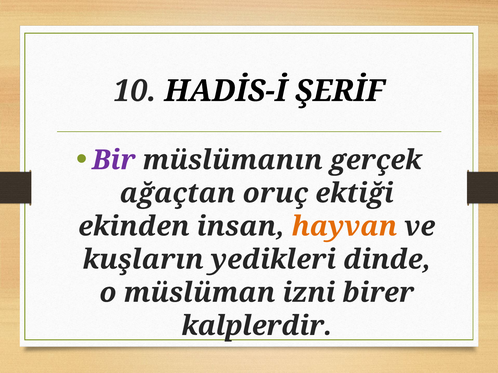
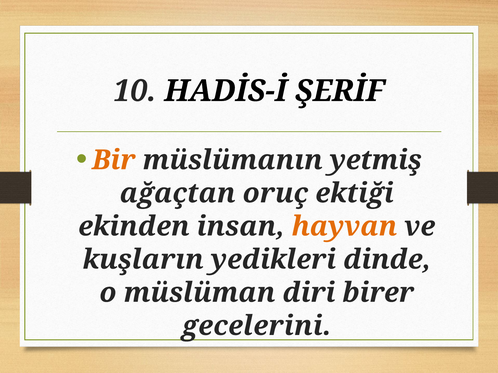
Bir colour: purple -> orange
gerçek: gerçek -> yetmiş
izni: izni -> diri
kalplerdir: kalplerdir -> gecelerini
